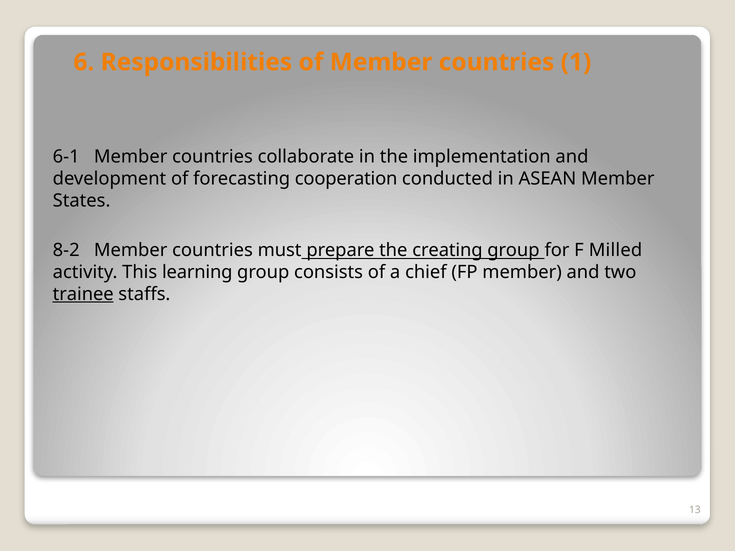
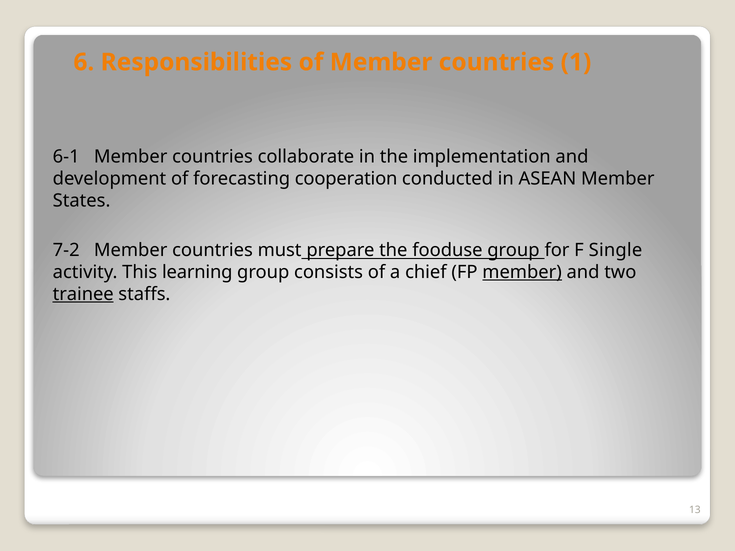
8-2: 8-2 -> 7-2
creating: creating -> fooduse
Milled: Milled -> Single
member at (522, 272) underline: none -> present
